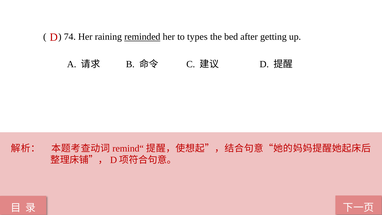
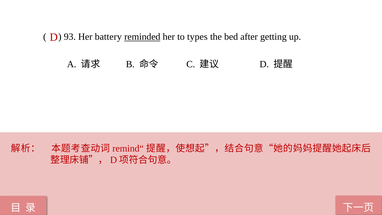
74: 74 -> 93
raining: raining -> battery
